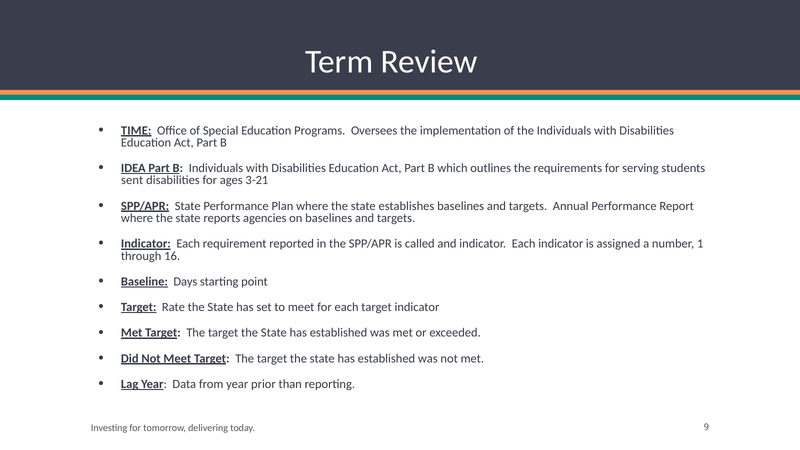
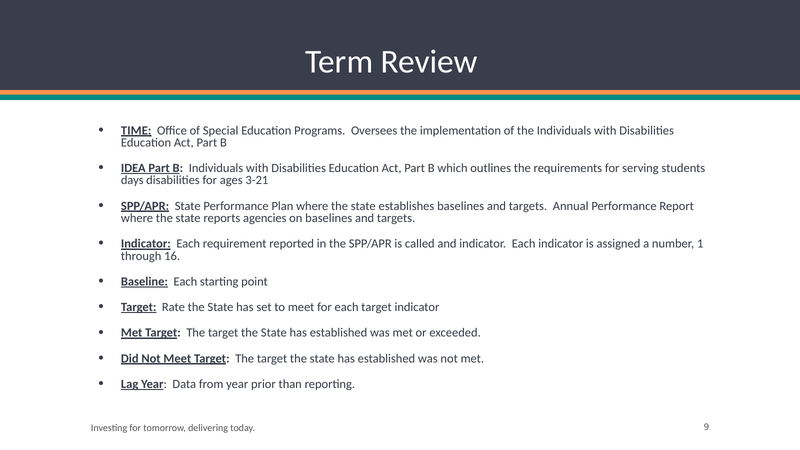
sent: sent -> days
Baseline Days: Days -> Each
